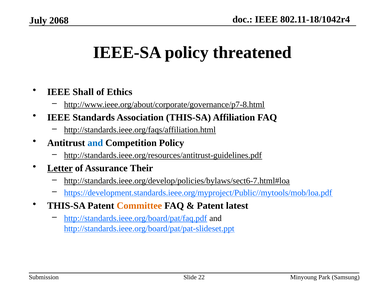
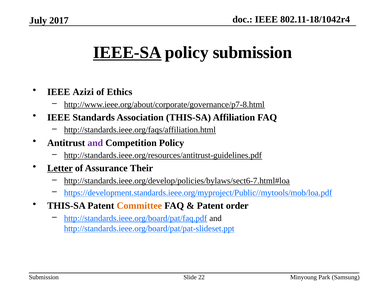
2068: 2068 -> 2017
IEEE-SA underline: none -> present
policy threatened: threatened -> submission
Shall: Shall -> Azizi
and at (95, 143) colour: blue -> purple
latest: latest -> order
